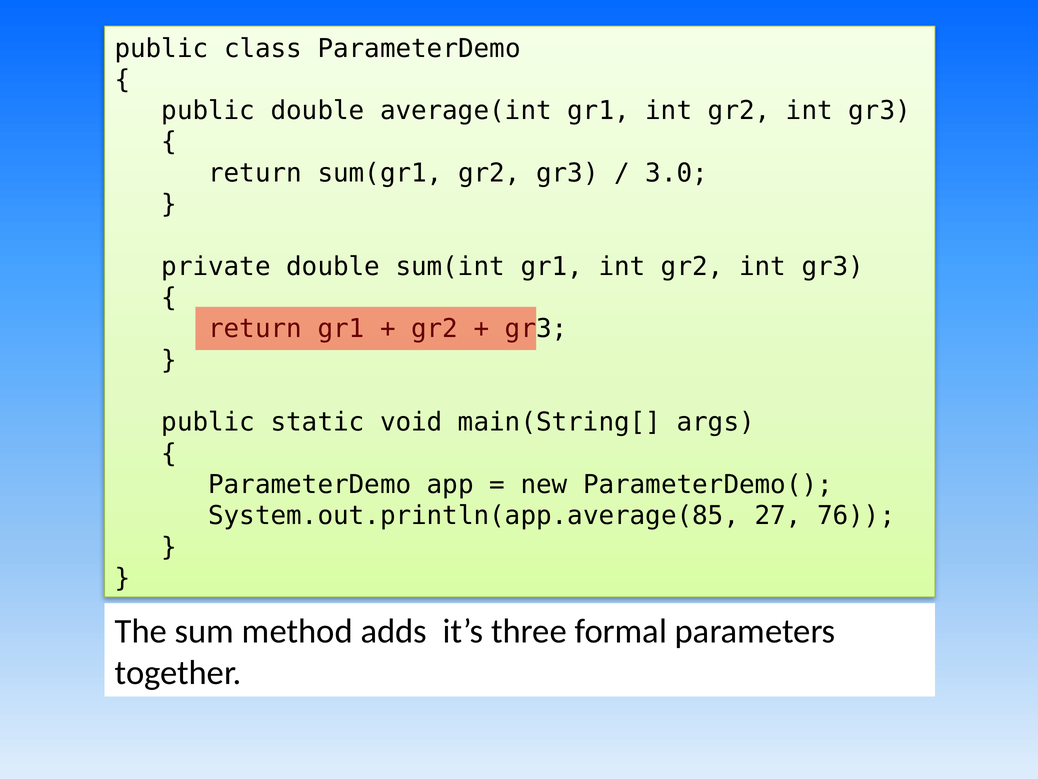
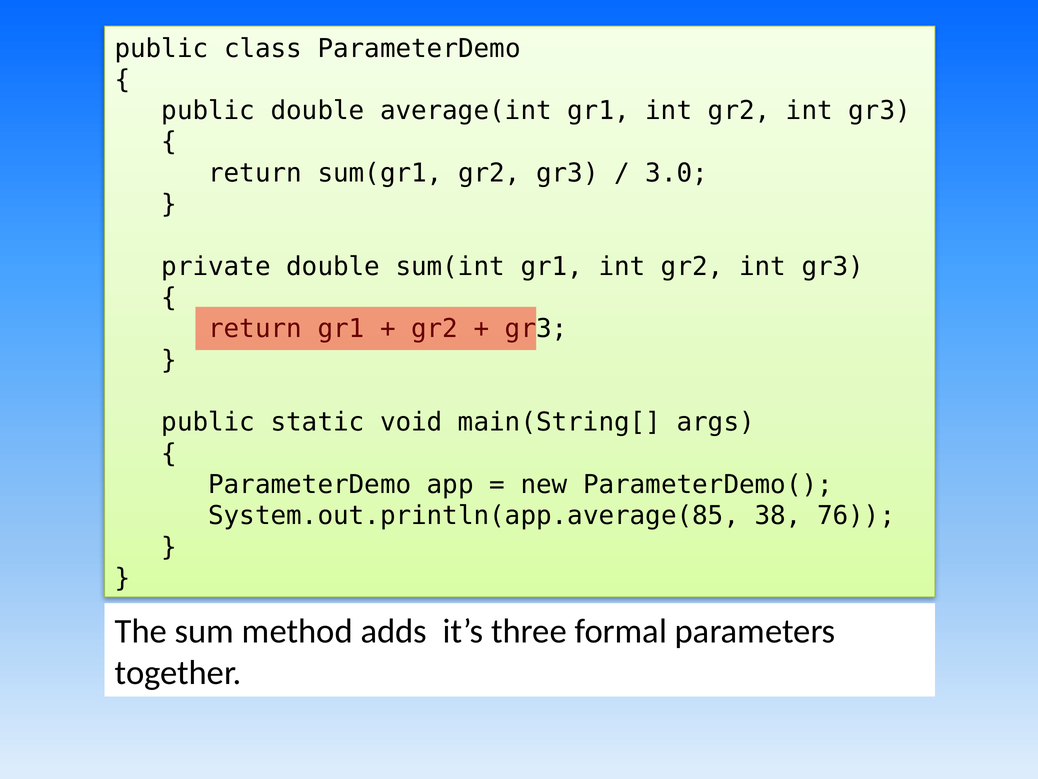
27: 27 -> 38
